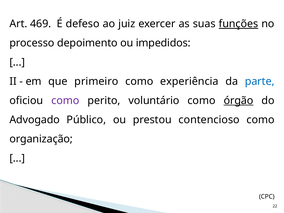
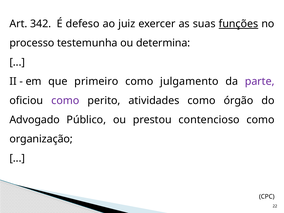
469: 469 -> 342
depoimento: depoimento -> testemunha
impedidos: impedidos -> determina
experiência: experiência -> julgamento
parte colour: blue -> purple
voluntário: voluntário -> atividades
órgão underline: present -> none
